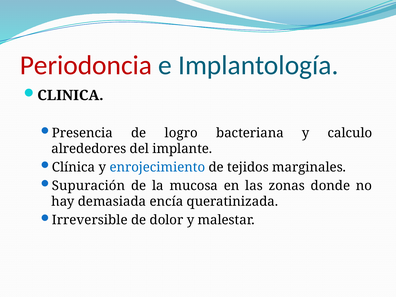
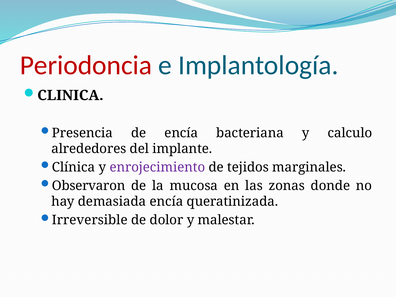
de logro: logro -> encía
enrojecimiento colour: blue -> purple
Supuración: Supuración -> Observaron
